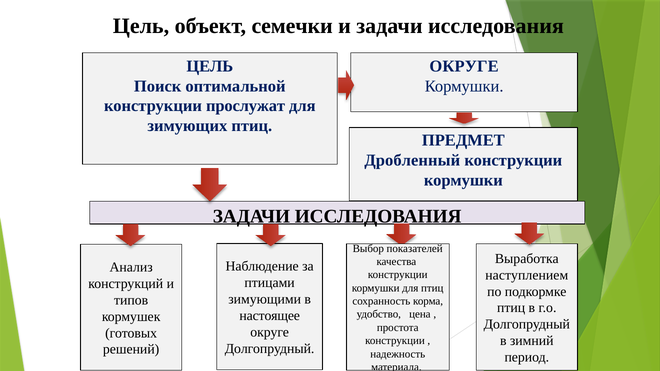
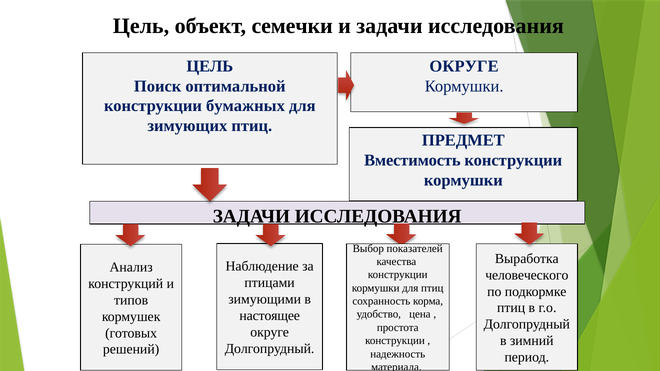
прослужат: прослужат -> бумажных
Дробленный: Дробленный -> Вместимость
наступлением: наступлением -> человеческого
